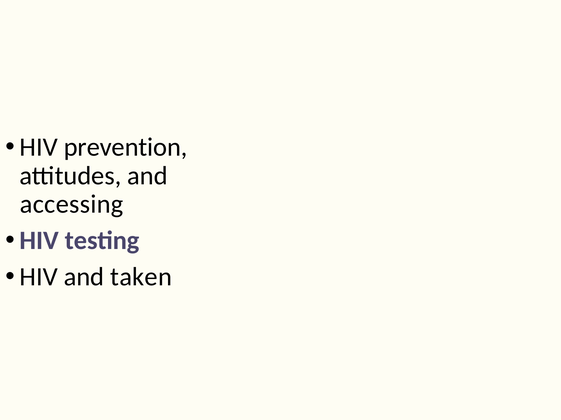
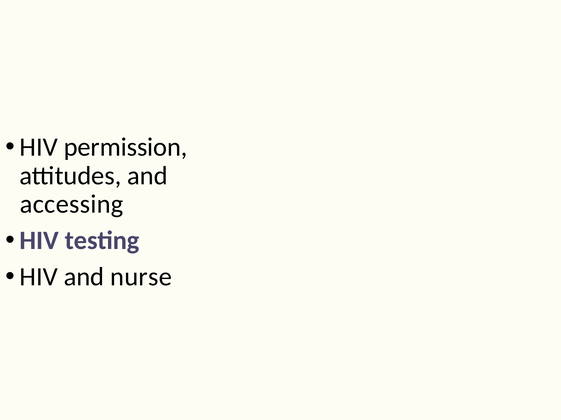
prevention: prevention -> permission
taken: taken -> nurse
